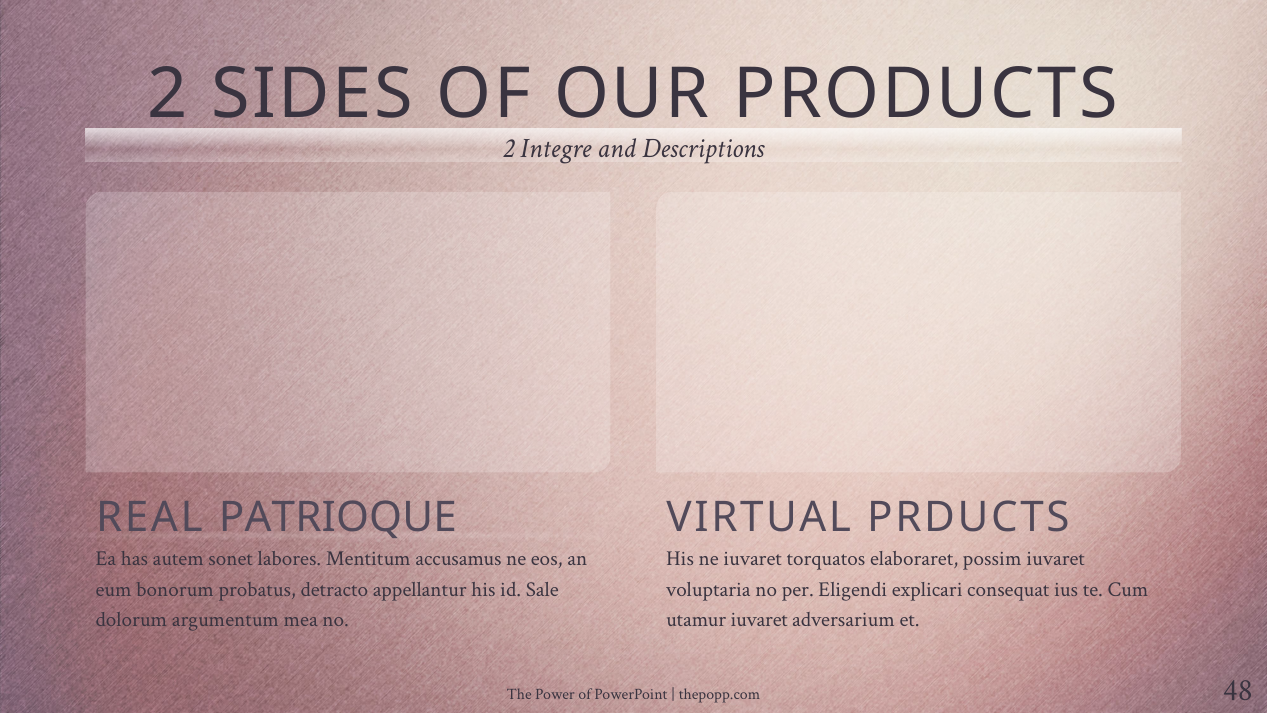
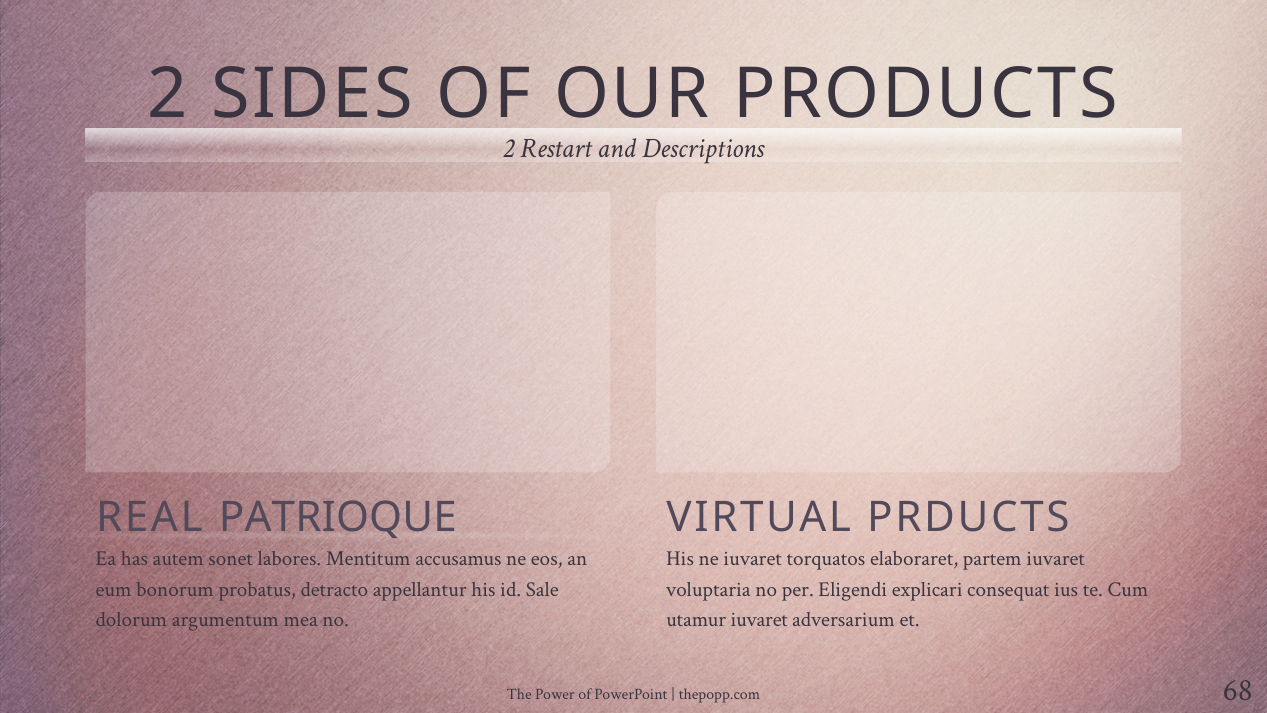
Integre: Integre -> Restart
possim: possim -> partem
48: 48 -> 68
